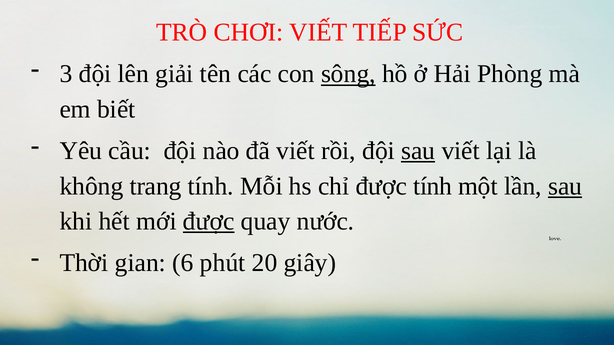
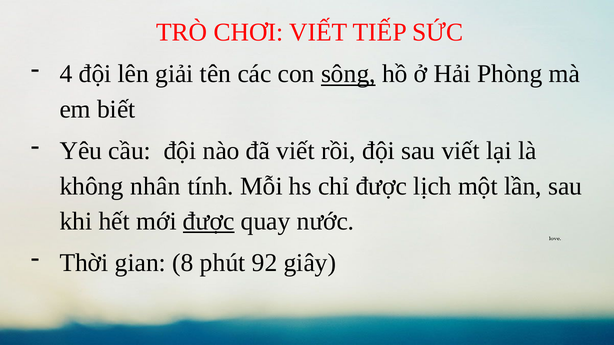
3: 3 -> 4
sau at (418, 151) underline: present -> none
trang: trang -> nhân
được tính: tính -> lịch
sau at (565, 186) underline: present -> none
6: 6 -> 8
20: 20 -> 92
